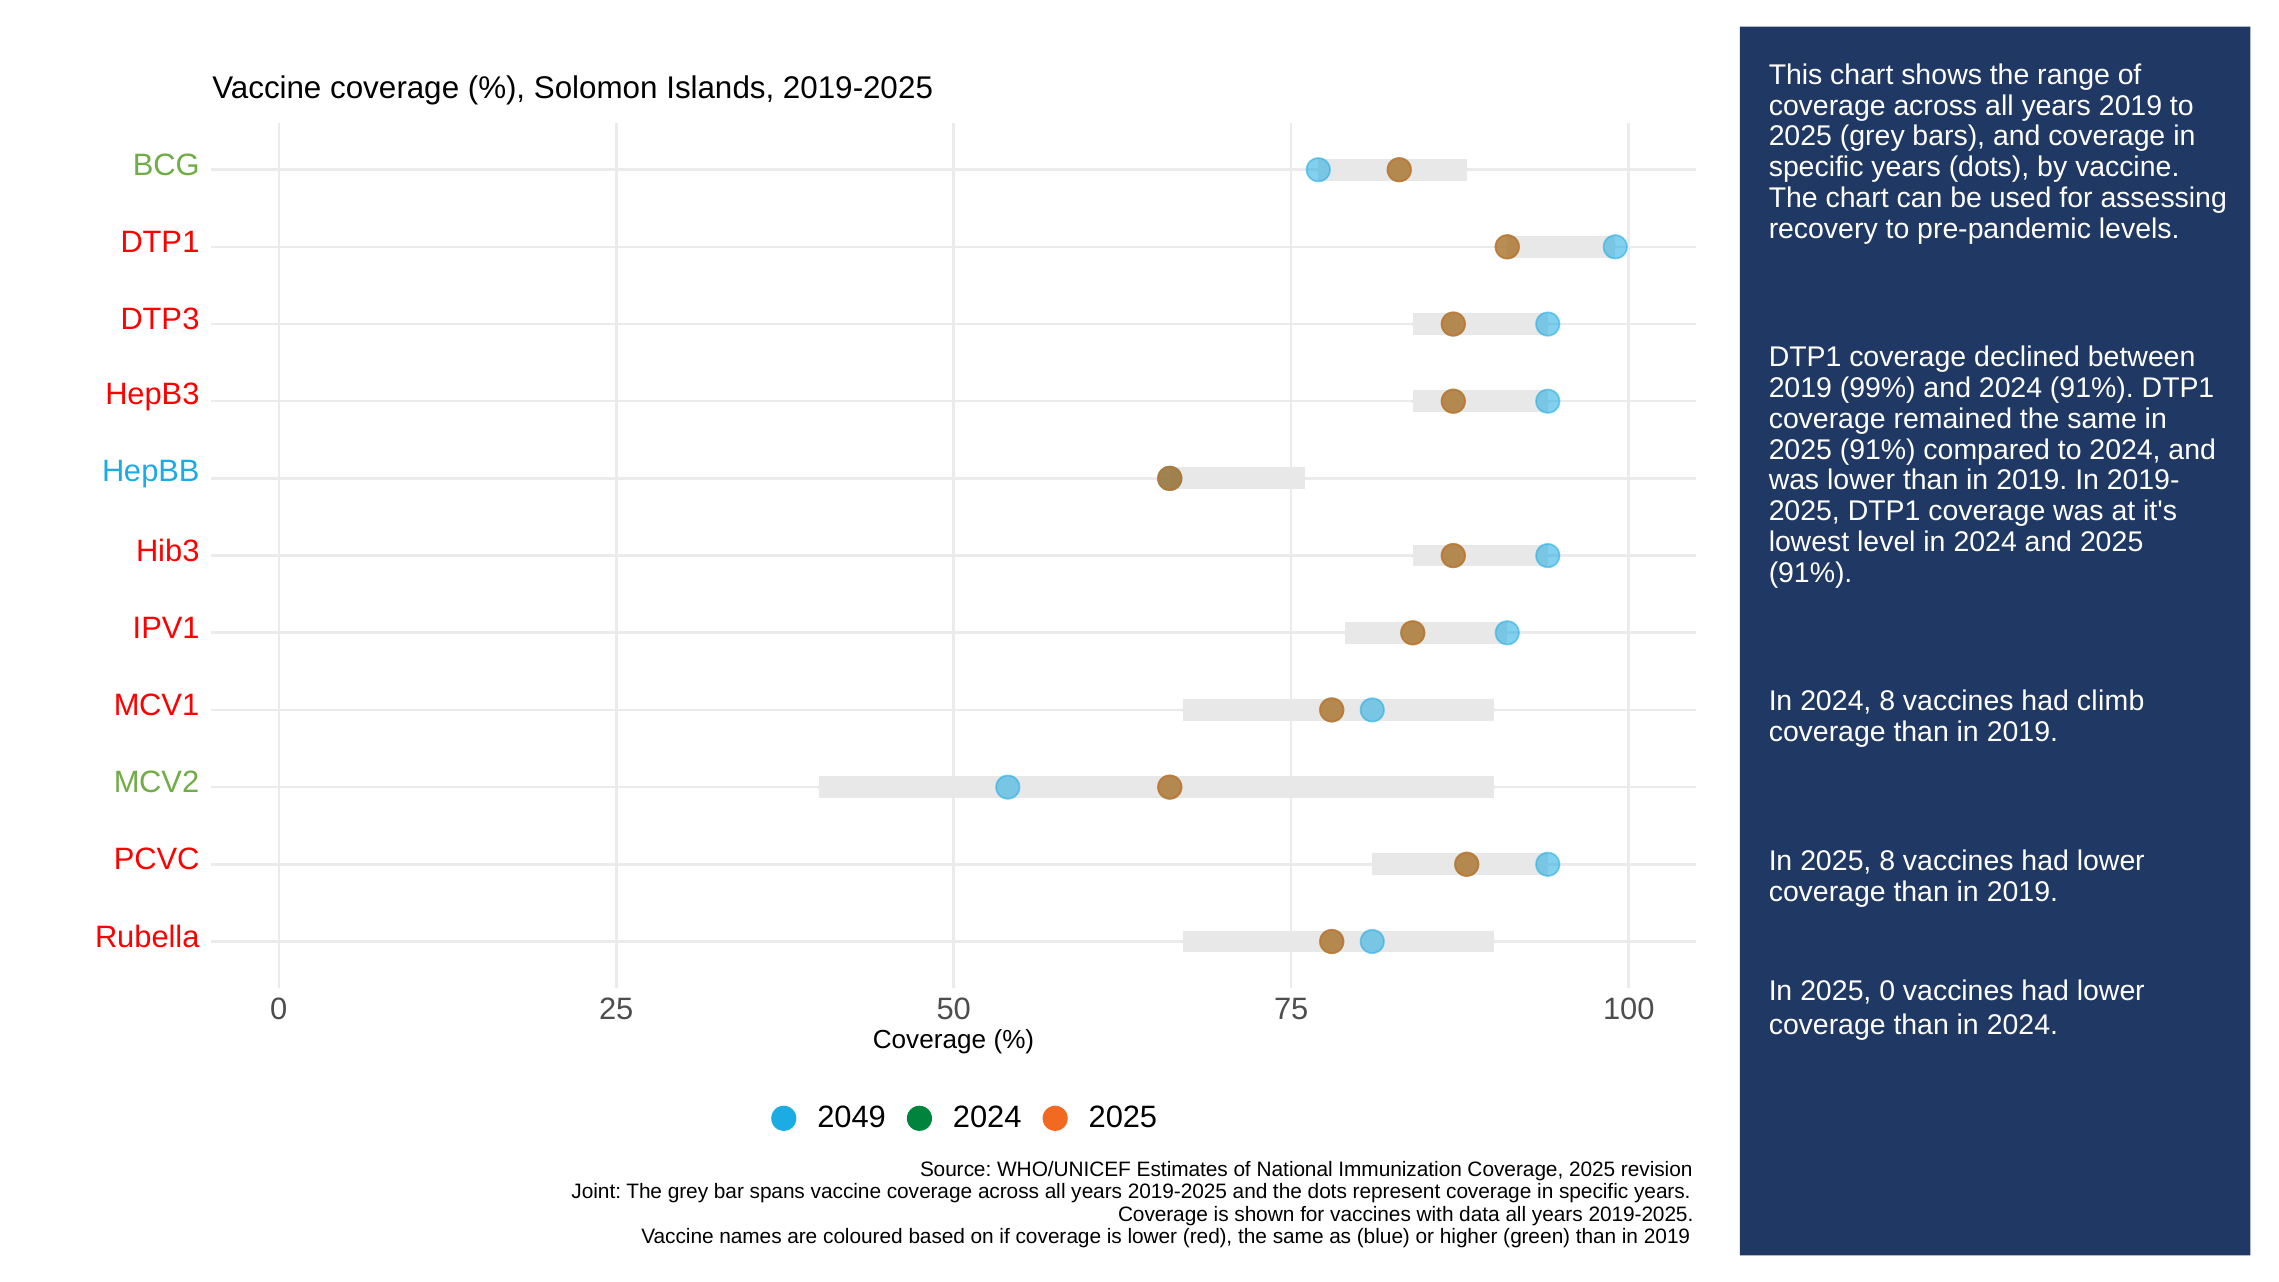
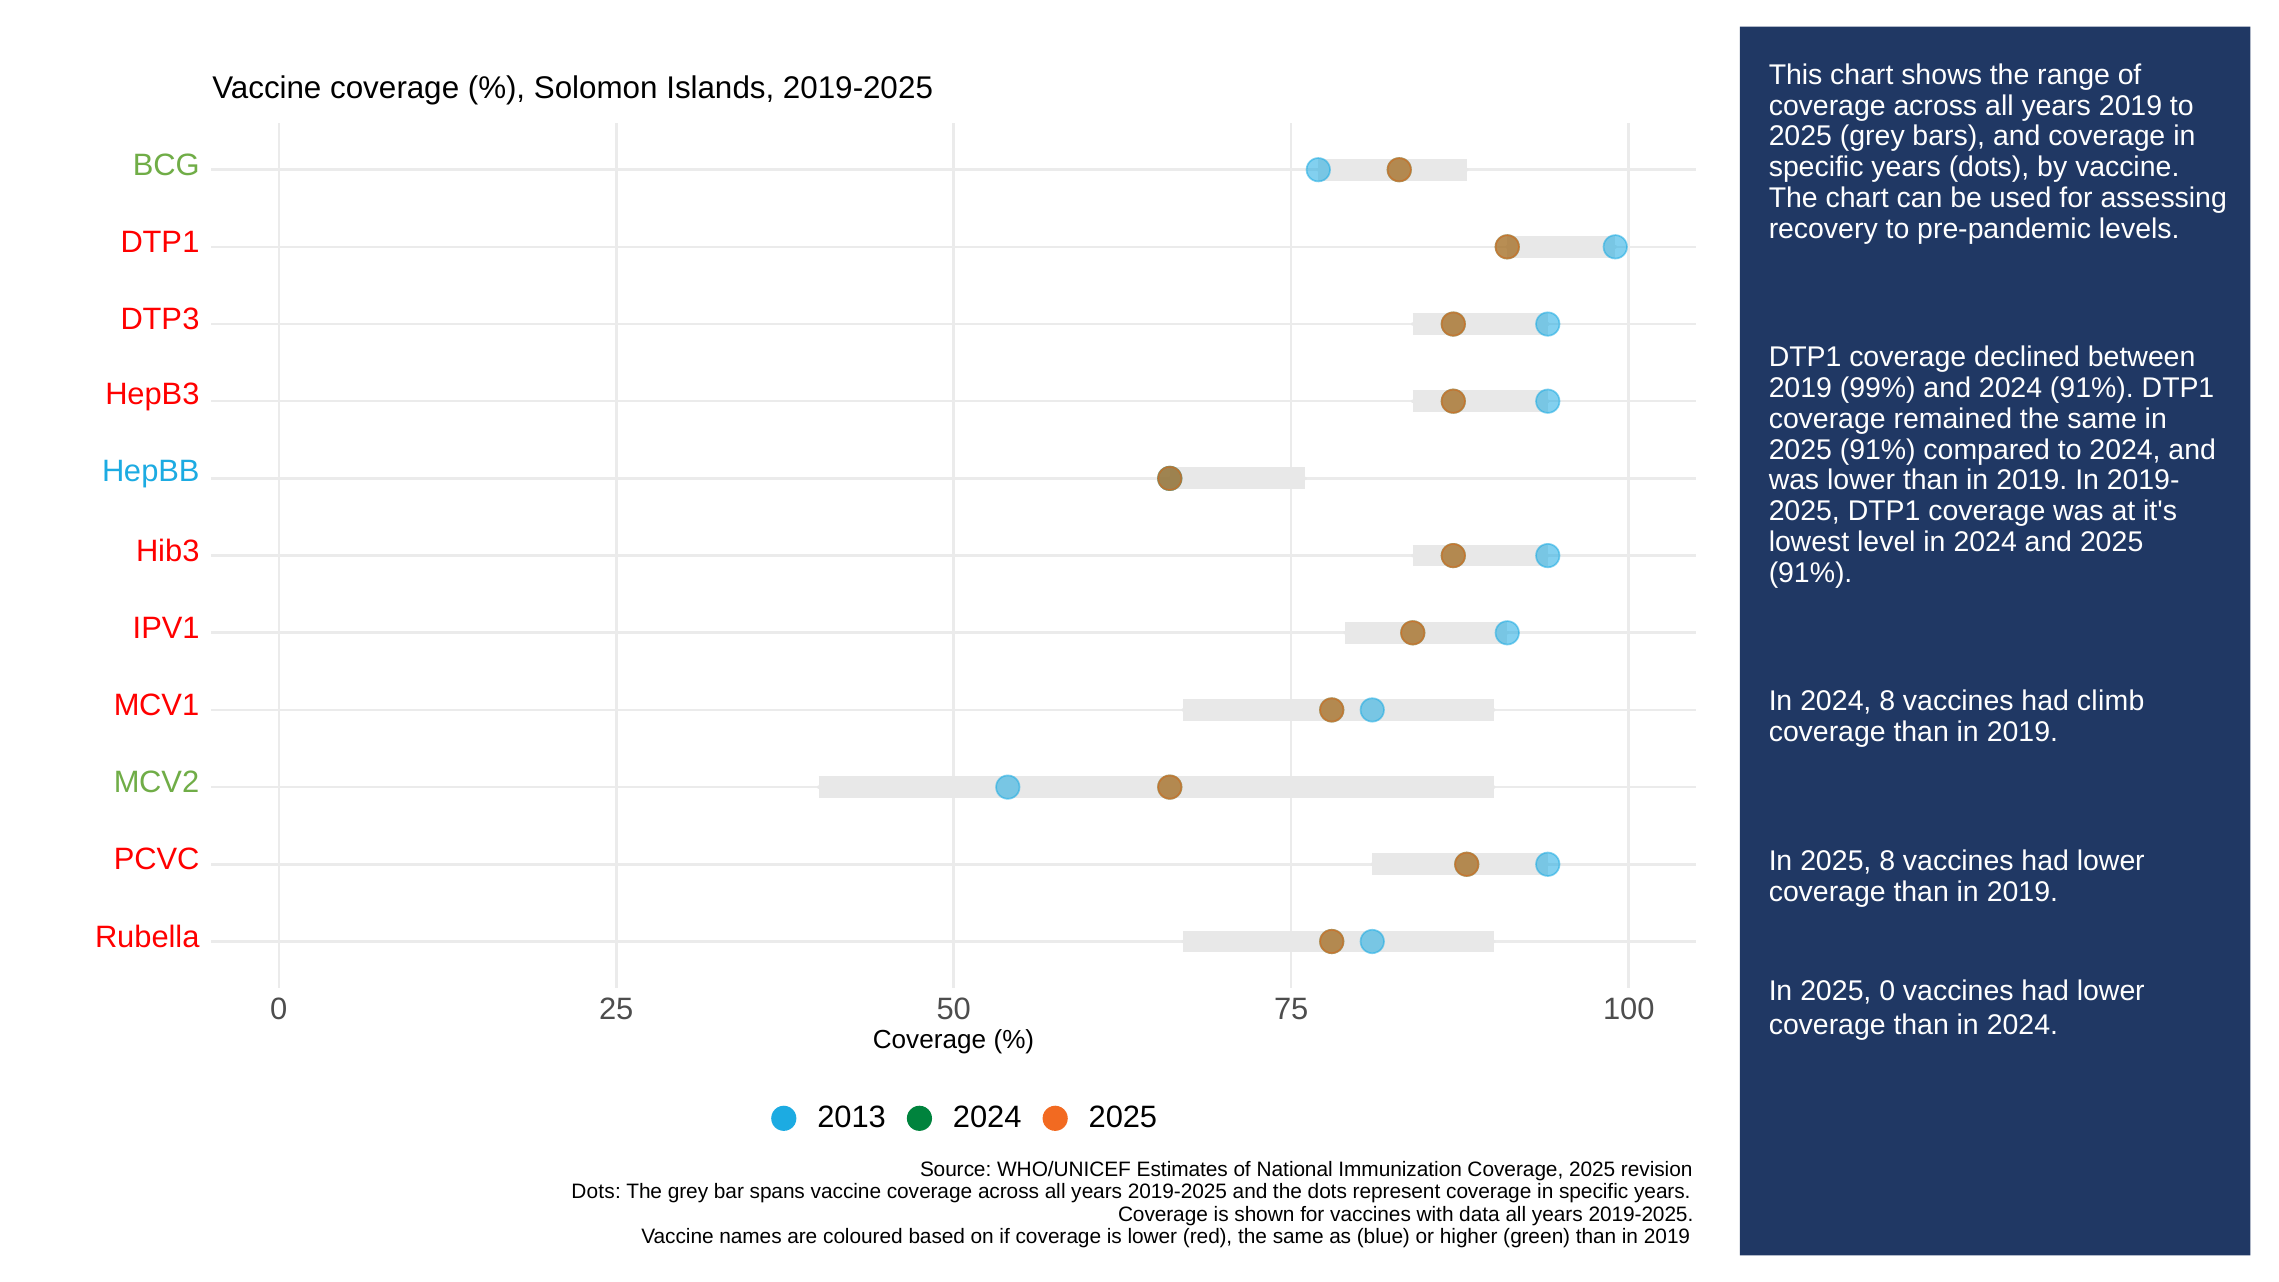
2049: 2049 -> 2013
Joint at (596, 1192): Joint -> Dots
